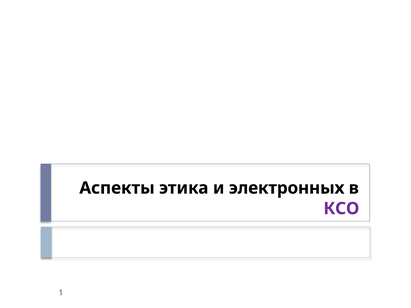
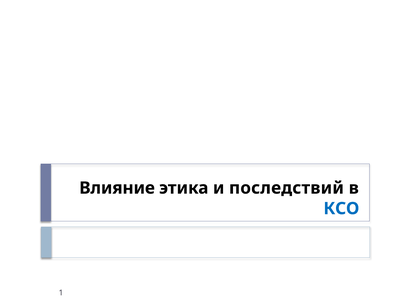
Аспекты: Аспекты -> Влияние
электронных: электронных -> последствий
КСО colour: purple -> blue
